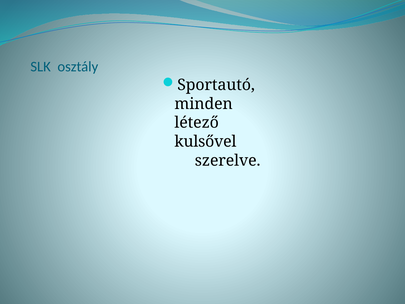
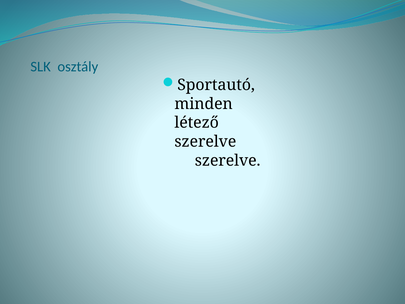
kulsővel at (205, 142): kulsővel -> szerelve
